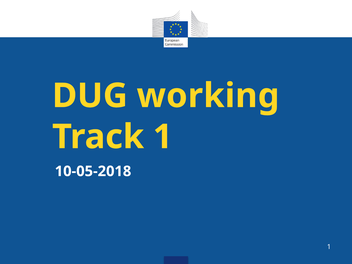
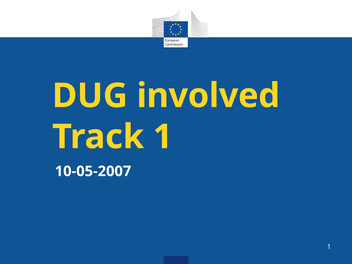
working: working -> involved
10-05-2018: 10-05-2018 -> 10-05-2007
